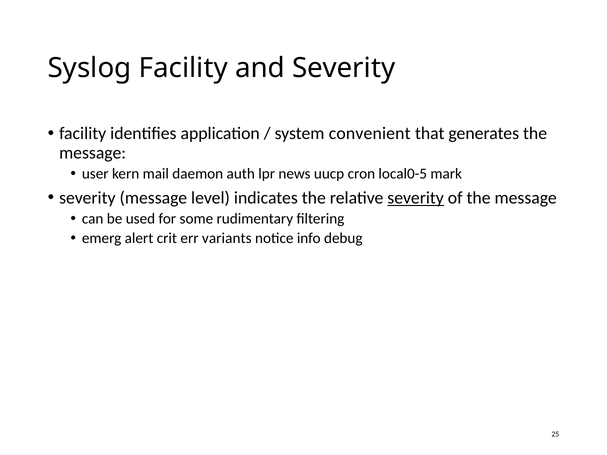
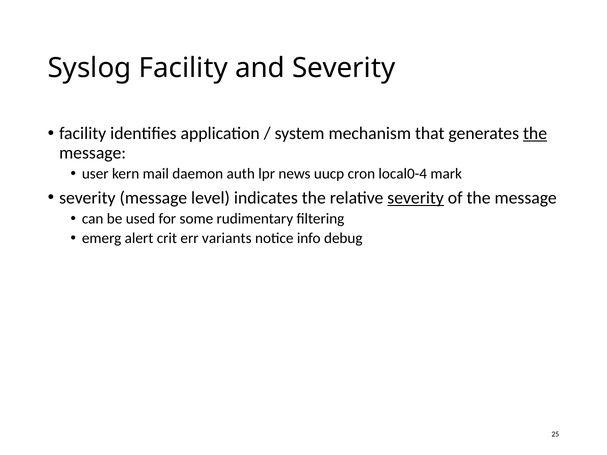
convenient: convenient -> mechanism
the at (535, 134) underline: none -> present
local0-5: local0-5 -> local0-4
